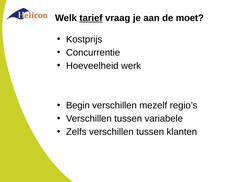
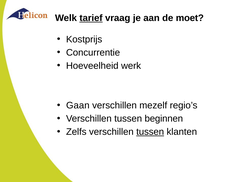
Begin: Begin -> Gaan
variabele: variabele -> beginnen
tussen at (150, 132) underline: none -> present
